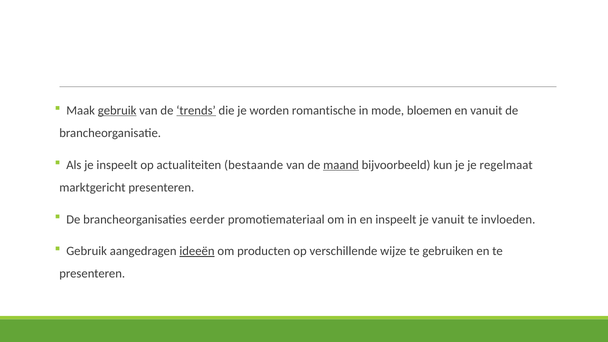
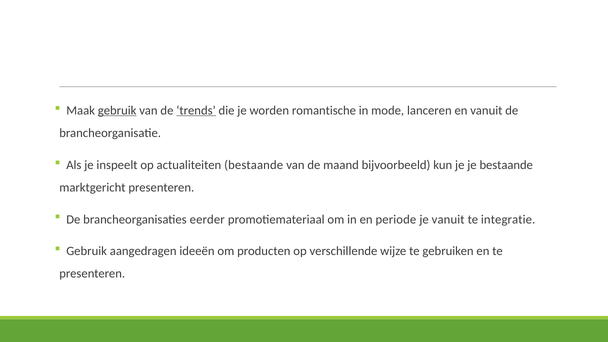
bloemen: bloemen -> lanceren
maand underline: present -> none
je regelmaat: regelmaat -> bestaande
en inspeelt: inspeelt -> periode
invloeden: invloeden -> integratie
ideeën underline: present -> none
